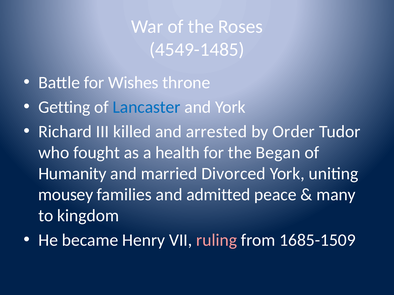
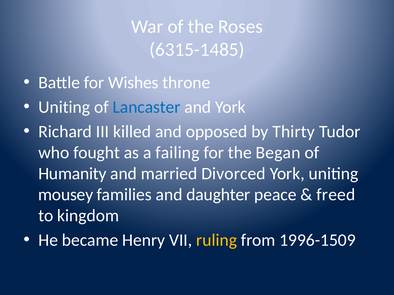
4549-1485: 4549-1485 -> 6315-1485
Getting at (64, 107): Getting -> Uniting
arrested: arrested -> opposed
Order: Order -> Thirty
health: health -> failing
admitted: admitted -> daughter
many: many -> freed
ruling colour: pink -> yellow
1685-1509: 1685-1509 -> 1996-1509
